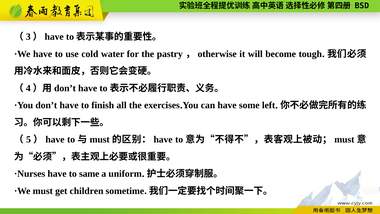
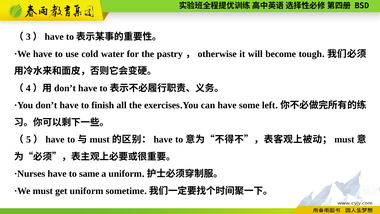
get children: children -> uniform
